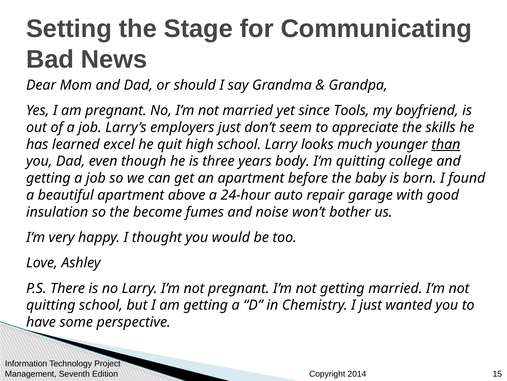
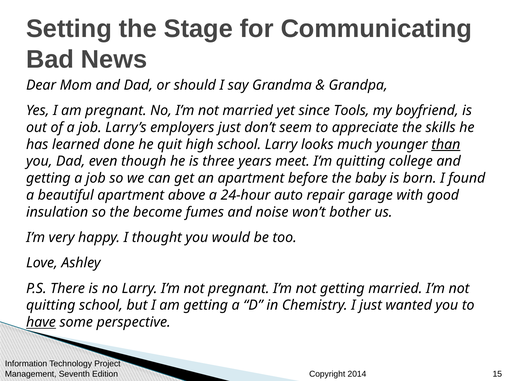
excel: excel -> done
body: body -> meet
have underline: none -> present
